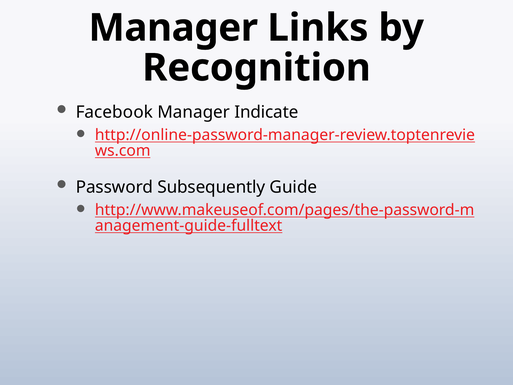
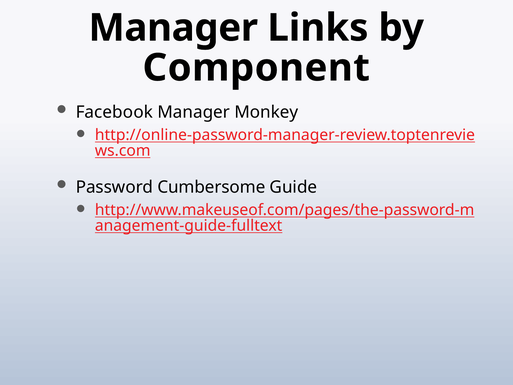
Recognition: Recognition -> Component
Indicate: Indicate -> Monkey
Subsequently: Subsequently -> Cumbersome
